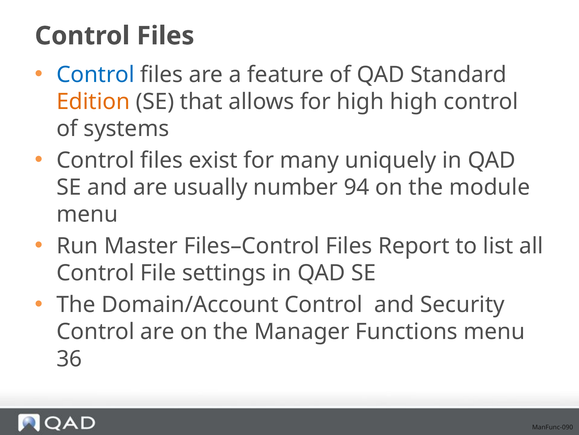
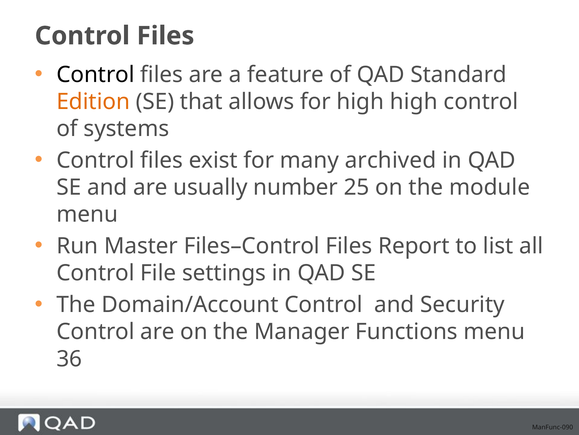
Control at (96, 74) colour: blue -> black
uniquely: uniquely -> archived
94: 94 -> 25
